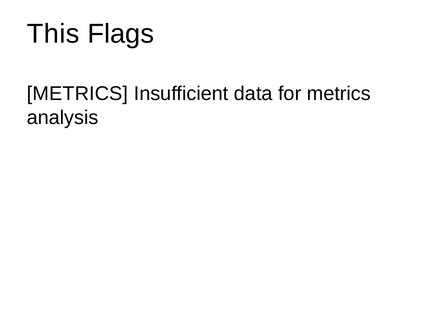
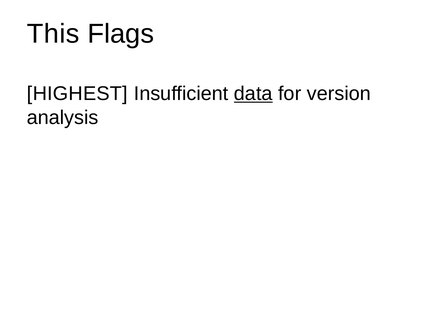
METRICS at (77, 94): METRICS -> HIGHEST
data underline: none -> present
for metrics: metrics -> version
